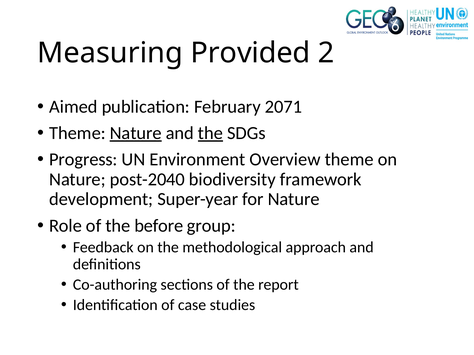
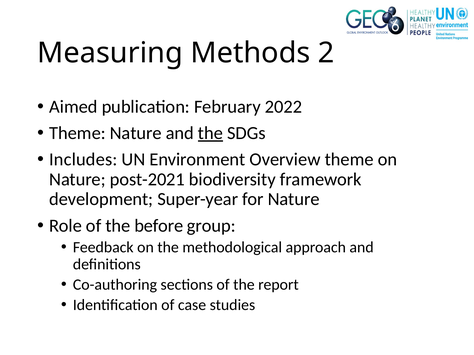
Provided: Provided -> Methods
2071: 2071 -> 2022
Nature at (136, 133) underline: present -> none
Progress: Progress -> Includes
post-2040: post-2040 -> post-2021
